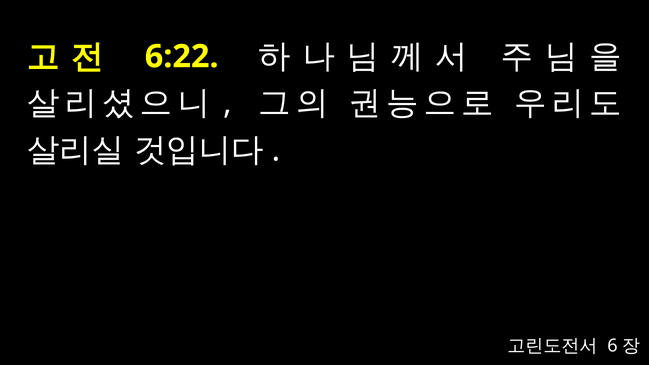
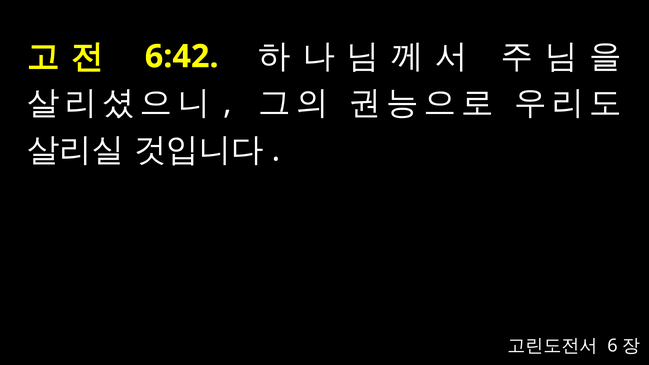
6:22: 6:22 -> 6:42
